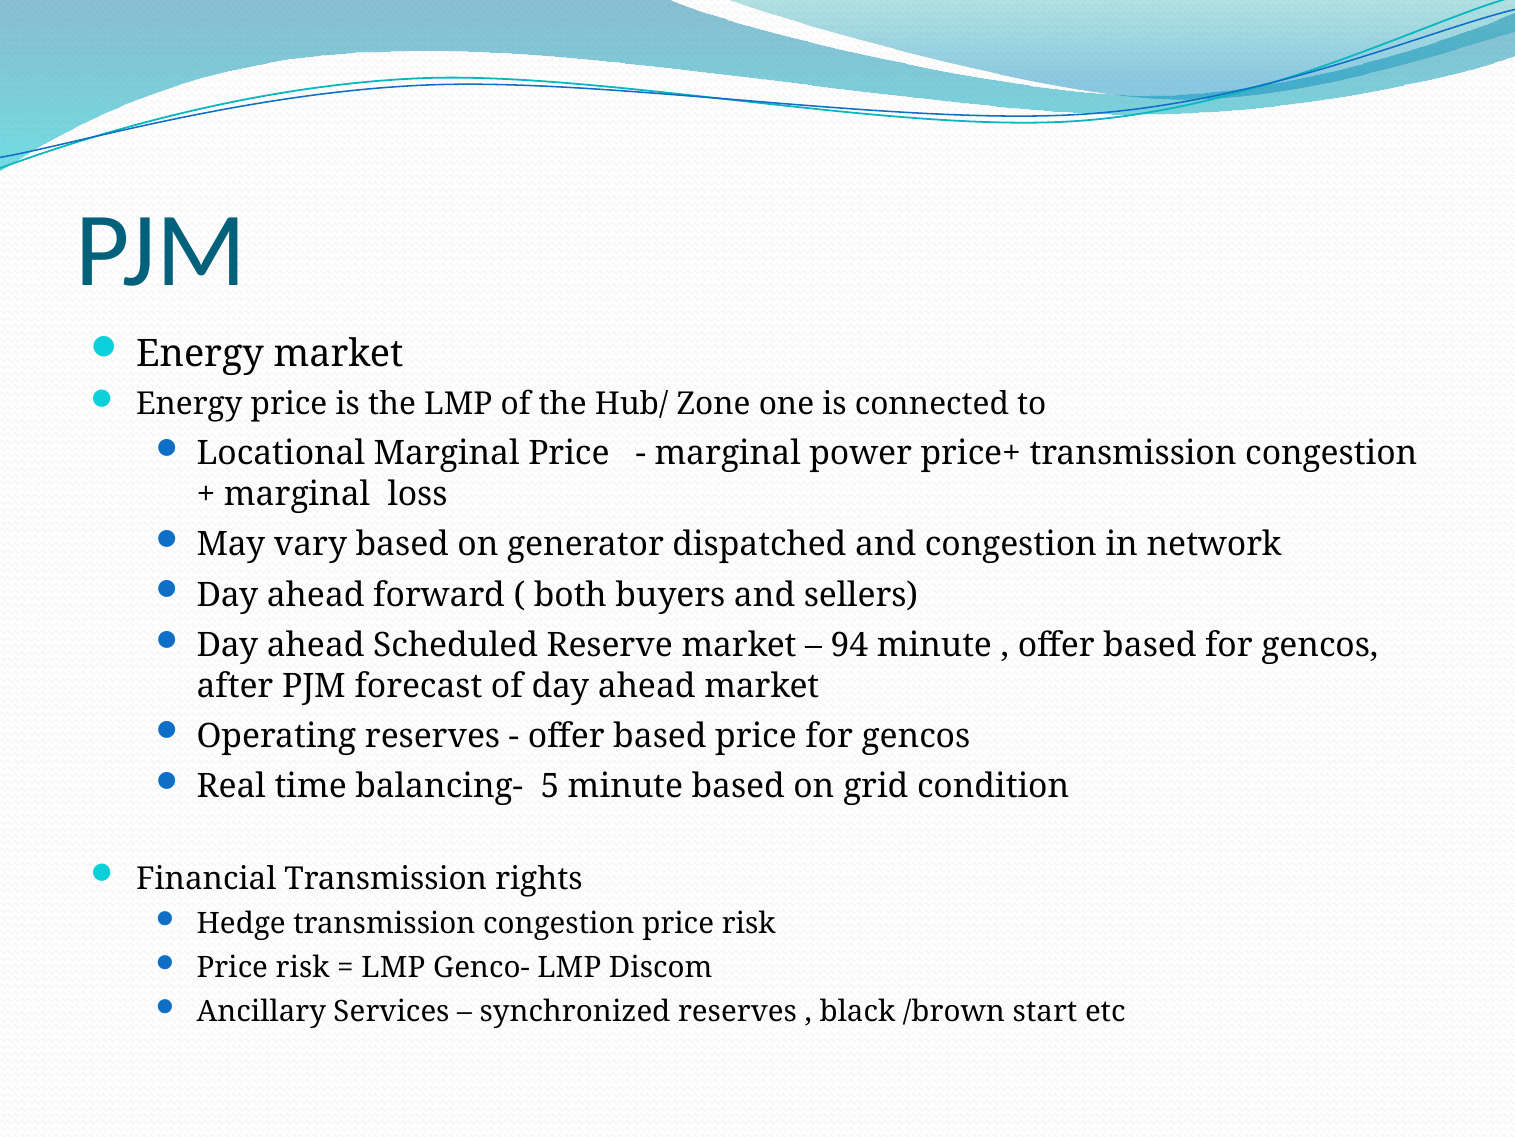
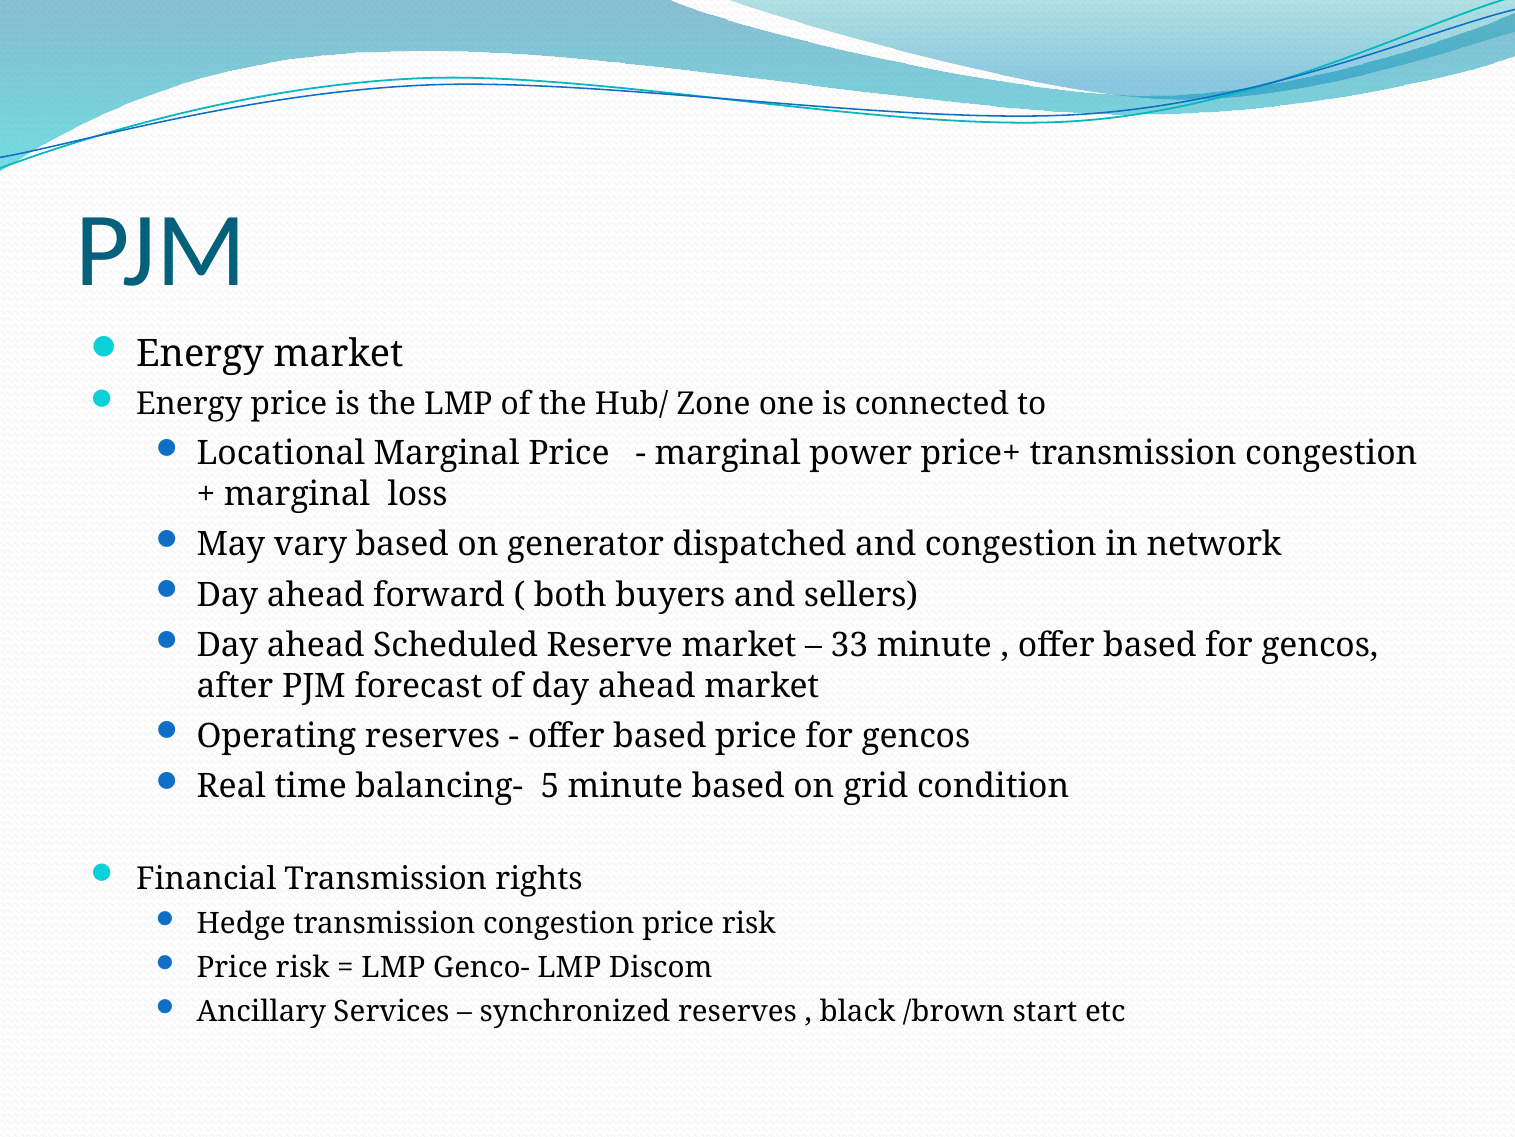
94: 94 -> 33
